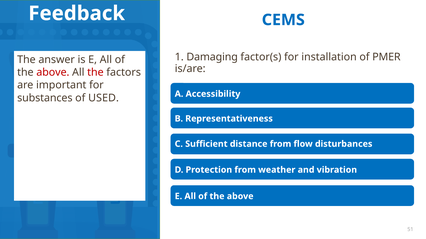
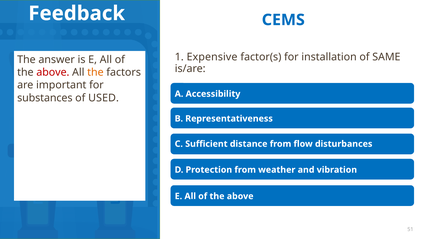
Damaging: Damaging -> Expensive
PMER: PMER -> SAME
the at (95, 73) colour: red -> orange
